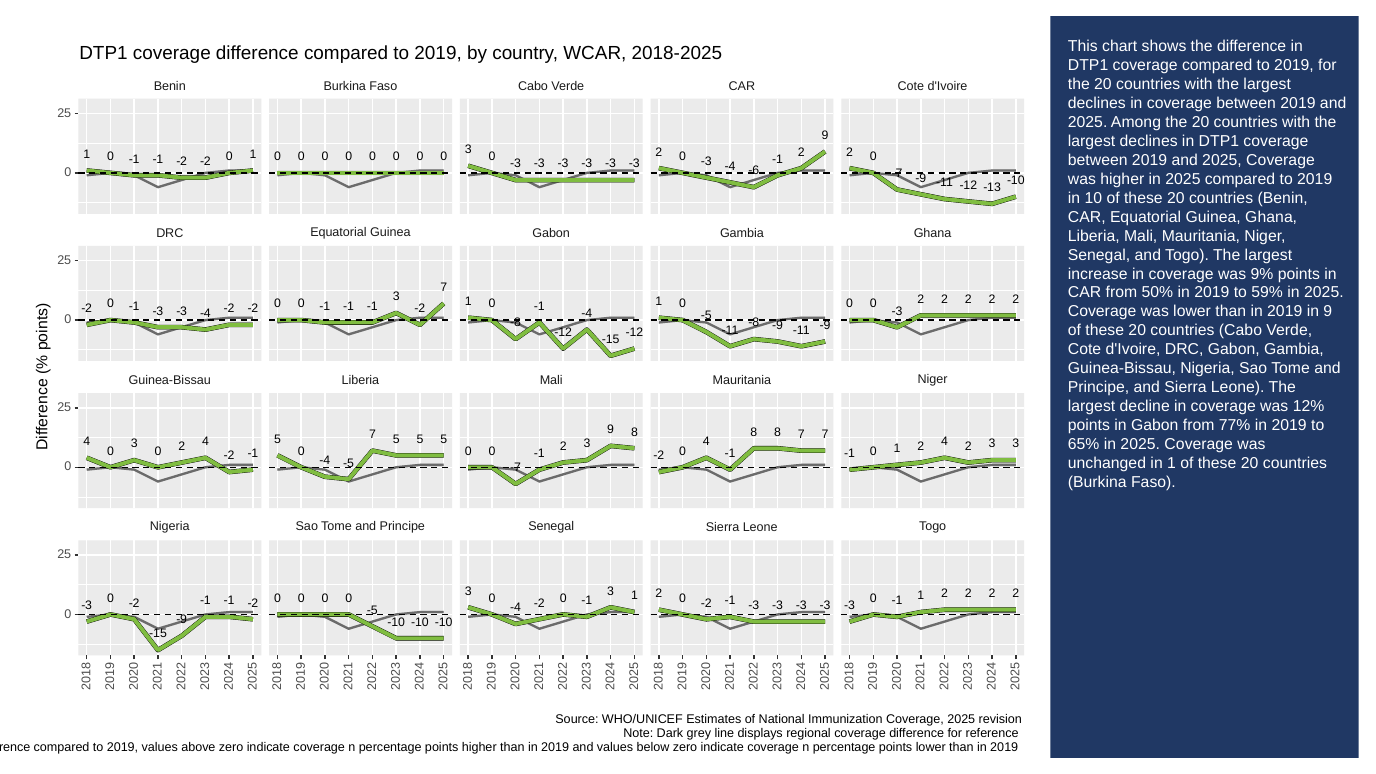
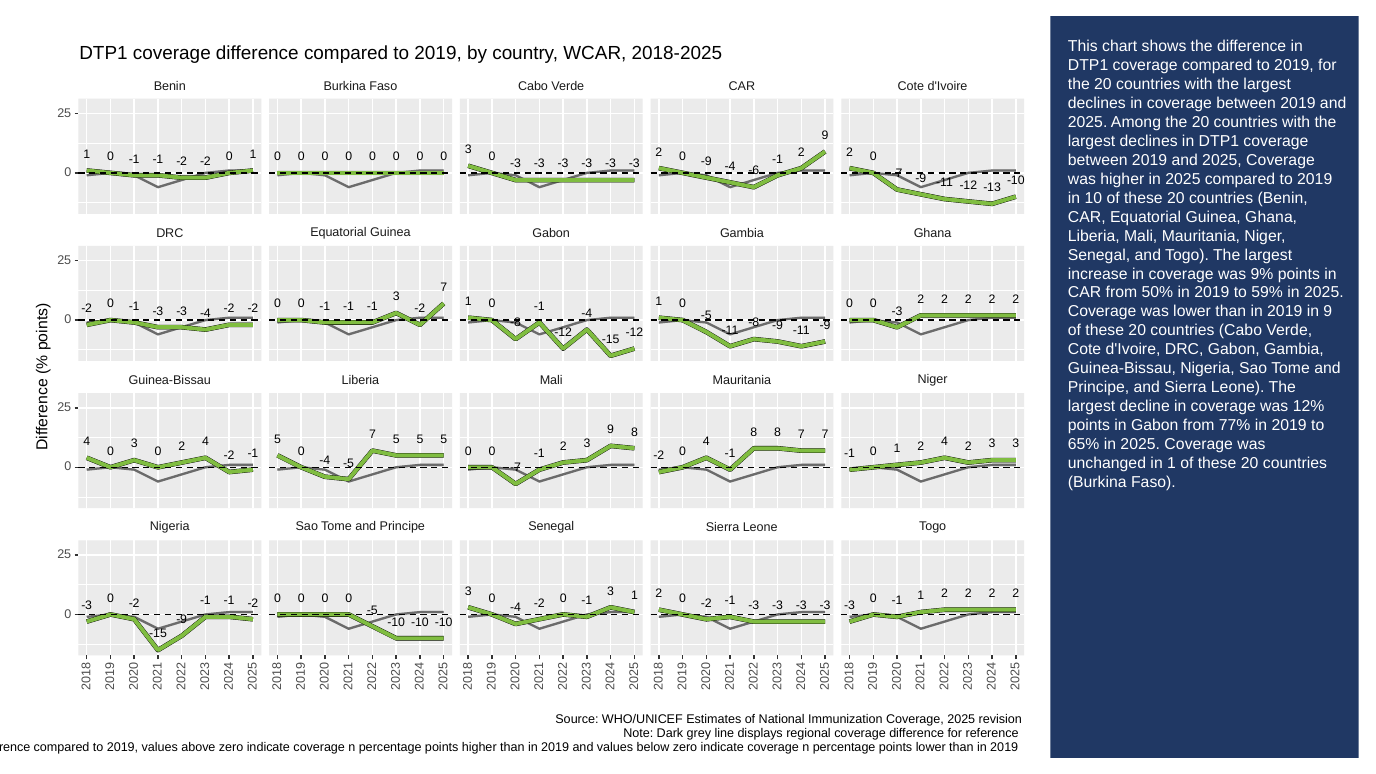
2 0 -3: -3 -> -9
